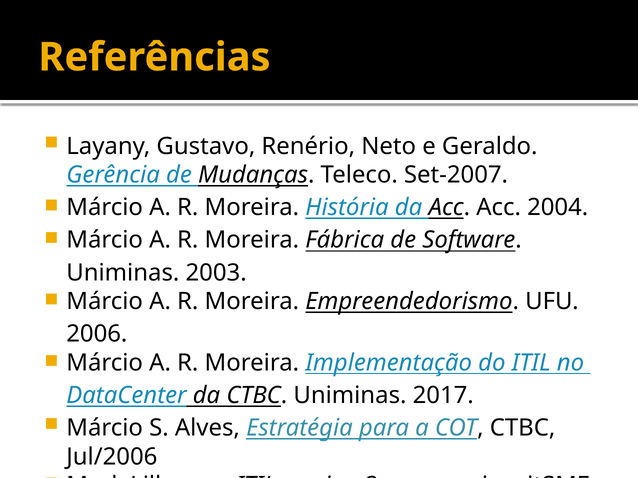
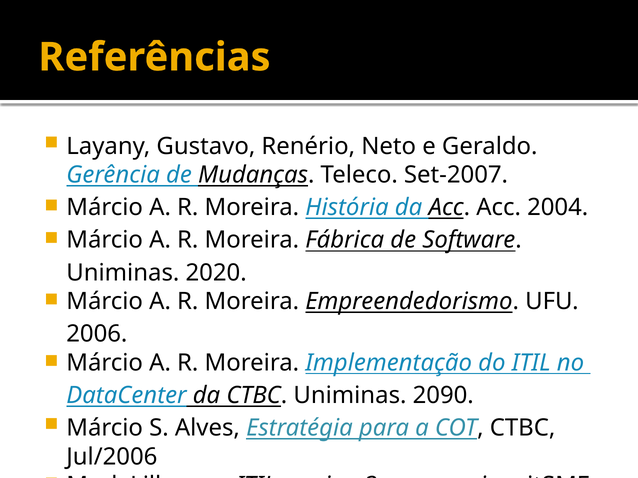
2003: 2003 -> 2020
2017: 2017 -> 2090
